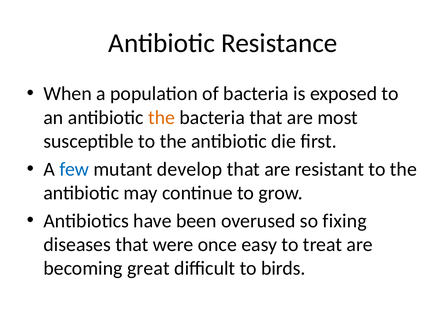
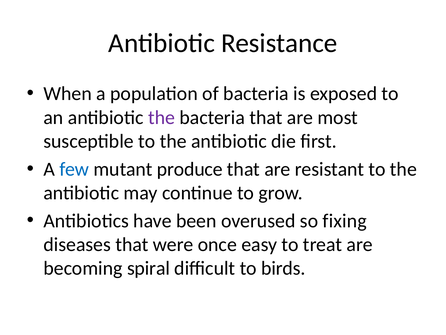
the at (161, 117) colour: orange -> purple
develop: develop -> produce
great: great -> spiral
